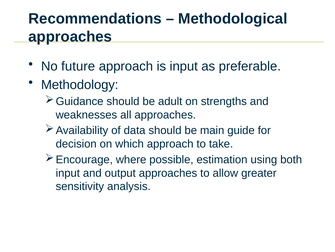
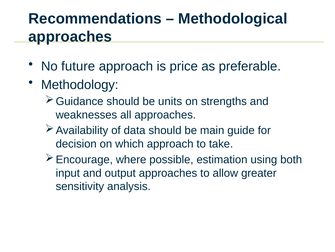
is input: input -> price
adult: adult -> units
